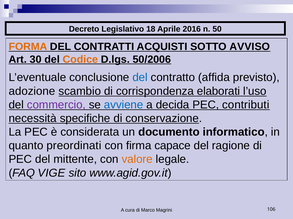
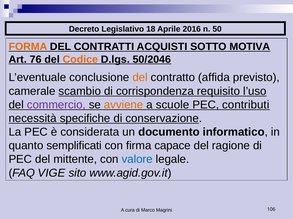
AVVISO: AVVISO -> MOTIVA
30: 30 -> 76
50/2006: 50/2006 -> 50/2046
del at (140, 78) colour: blue -> orange
adozione: adozione -> camerale
elaborati: elaborati -> requisito
avviene colour: blue -> orange
decida: decida -> scuole
preordinati: preordinati -> semplificati
valore colour: orange -> blue
